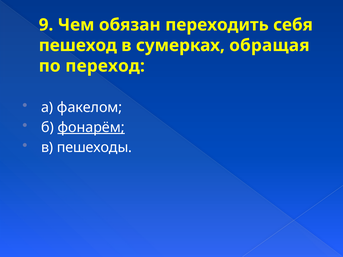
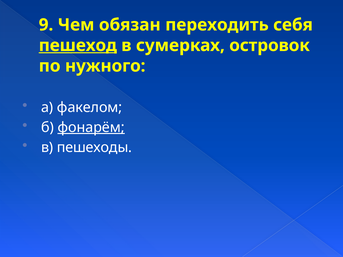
пешеход underline: none -> present
обращая: обращая -> островок
переход: переход -> нужного
